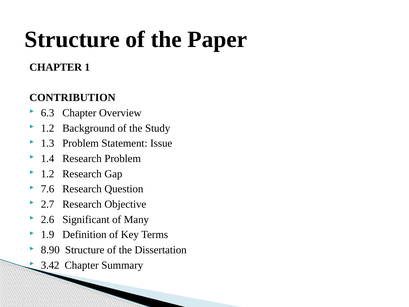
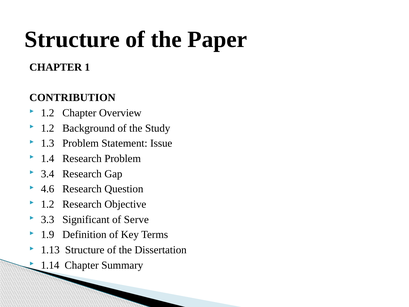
6.3 at (48, 113): 6.3 -> 1.2
1.2 at (48, 174): 1.2 -> 3.4
7.6: 7.6 -> 4.6
2.7 at (48, 204): 2.7 -> 1.2
2.6: 2.6 -> 3.3
Many: Many -> Serve
8.90: 8.90 -> 1.13
3.42: 3.42 -> 1.14
